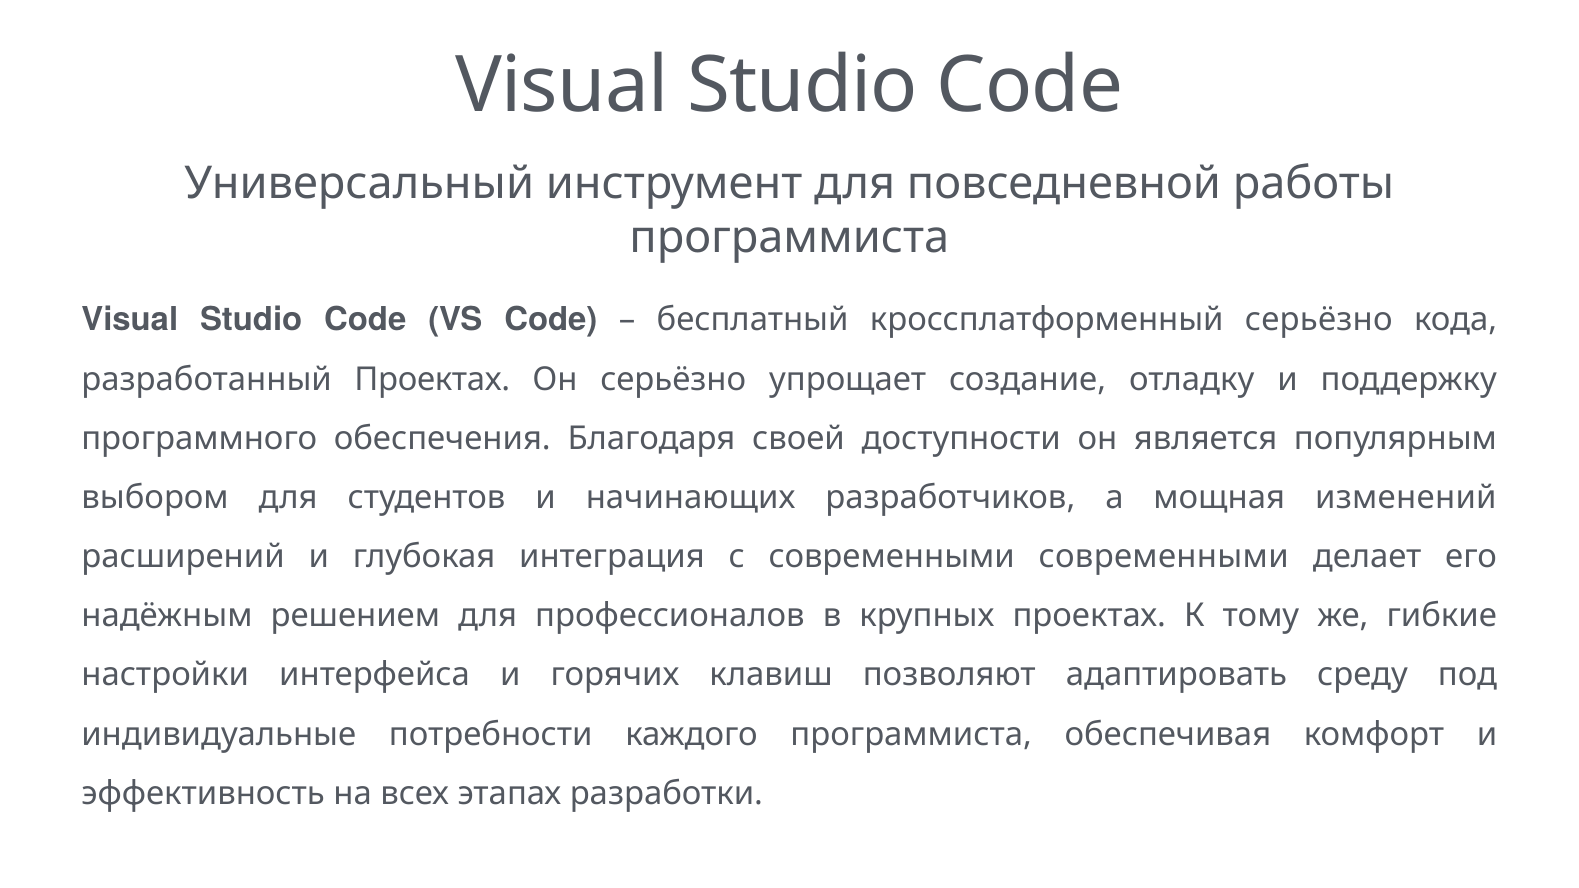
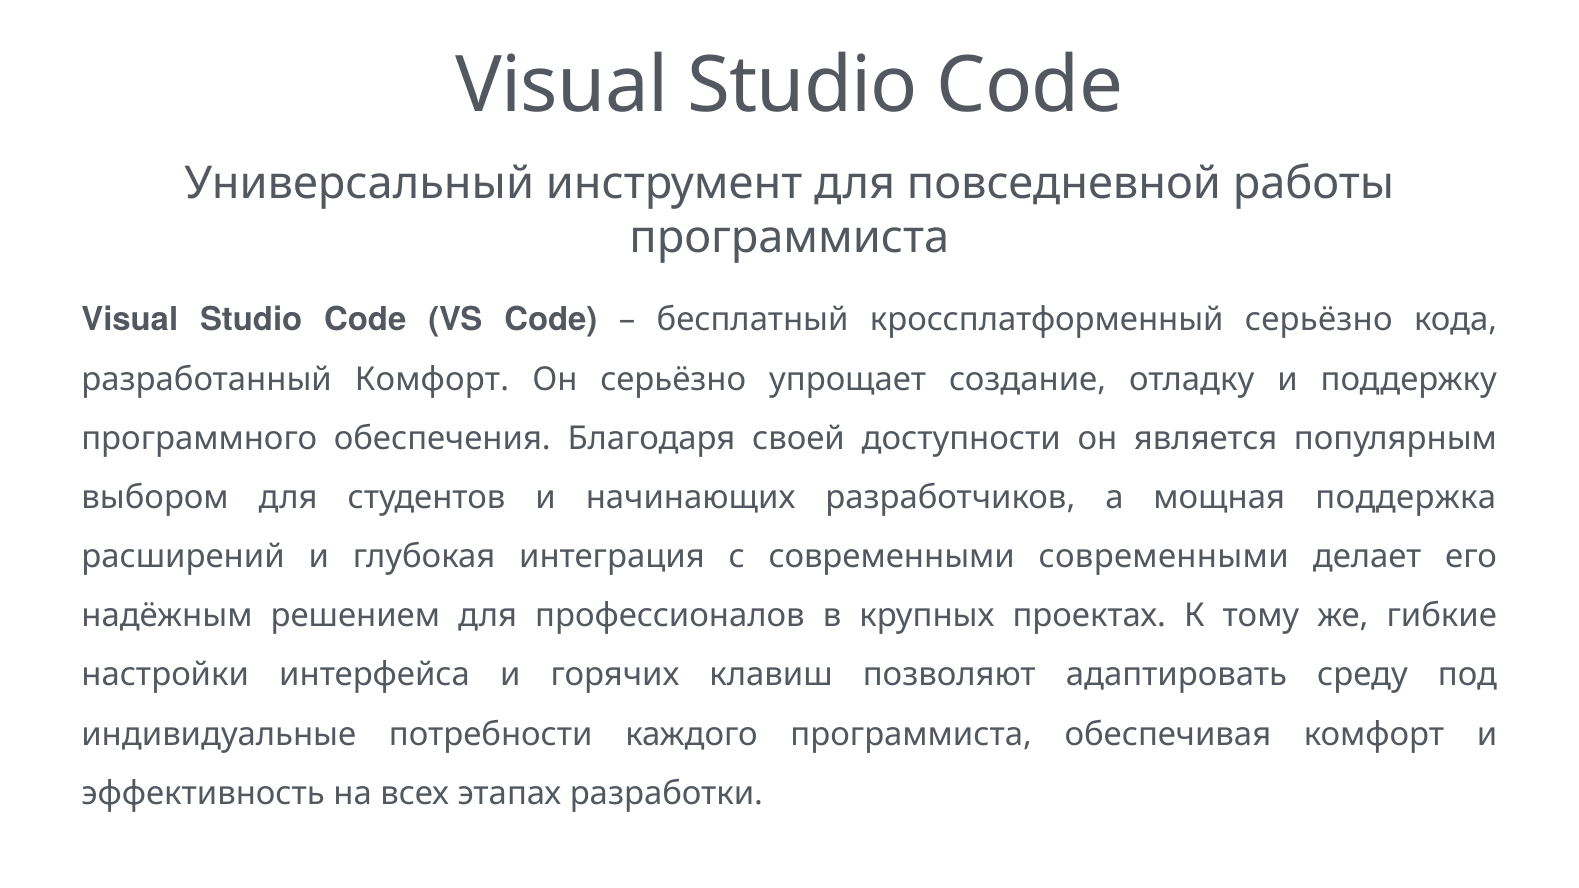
разработанный Проектах: Проектах -> Комфорт
изменений: изменений -> поддержка
